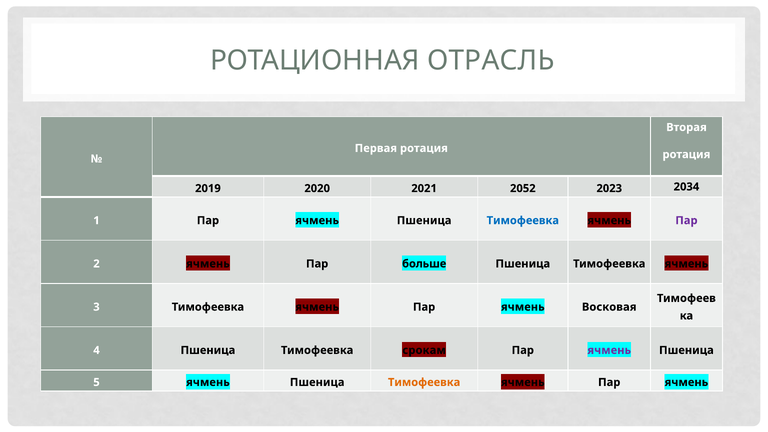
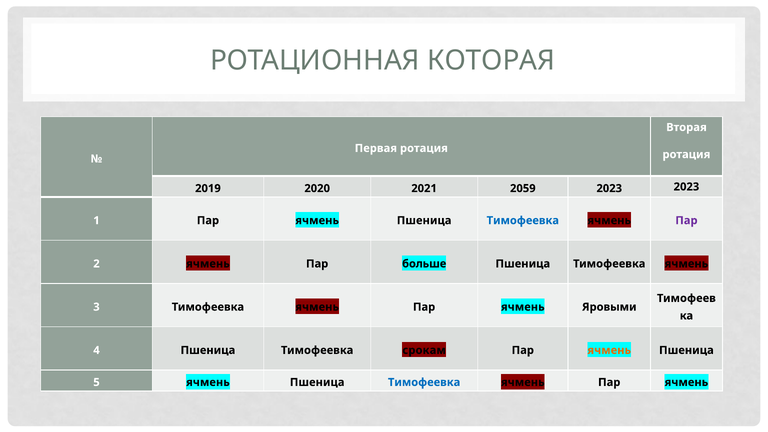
ОТРАСЛЬ: ОТРАСЛЬ -> КОТОРАЯ
2052: 2052 -> 2059
2023 2034: 2034 -> 2023
Восковая: Восковая -> Яровыми
ячмень at (609, 350) colour: purple -> orange
Тимофеевка at (424, 382) colour: orange -> blue
